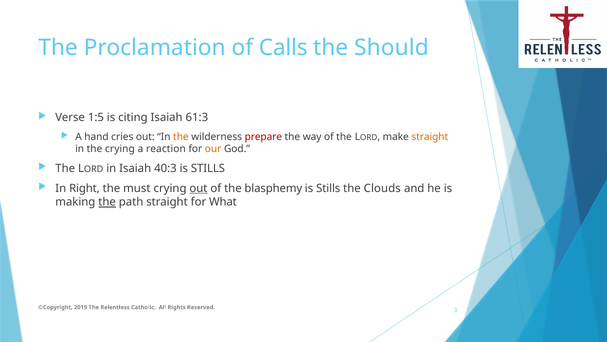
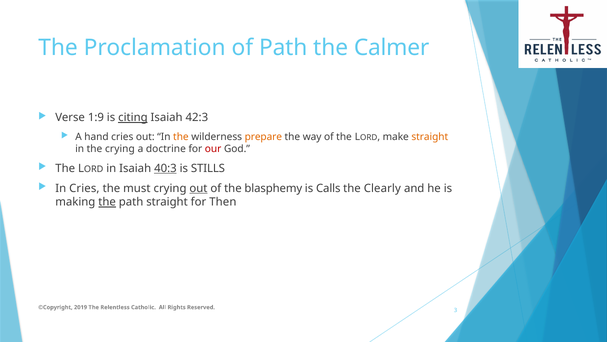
of Calls: Calls -> Path
Should: Should -> Calmer
1:5: 1:5 -> 1:9
citing underline: none -> present
61:3: 61:3 -> 42:3
prepare colour: red -> orange
reaction: reaction -> doctrine
our colour: orange -> red
40:3 underline: none -> present
In Right: Right -> Cries
Stills at (328, 188): Stills -> Calls
Clouds: Clouds -> Clearly
What: What -> Then
